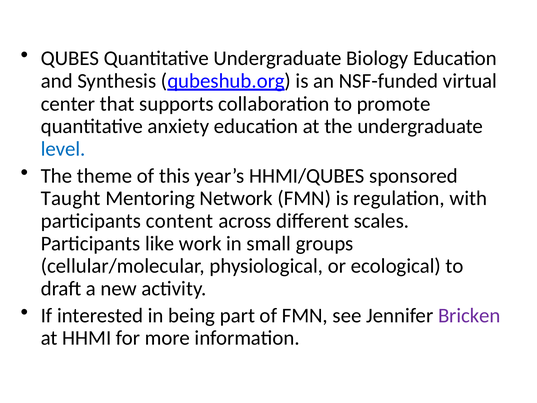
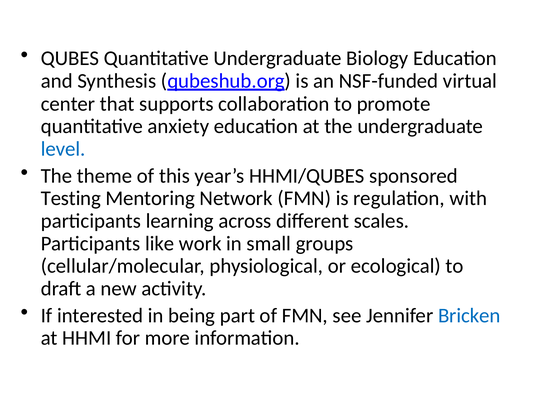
Taught: Taught -> Testing
content: content -> learning
Bricken colour: purple -> blue
